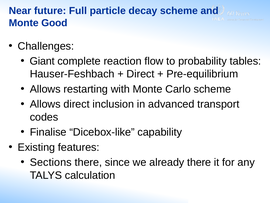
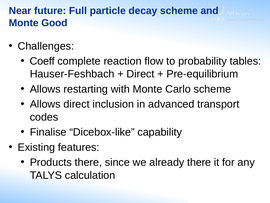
Giant: Giant -> Coeff
Sections: Sections -> Products
